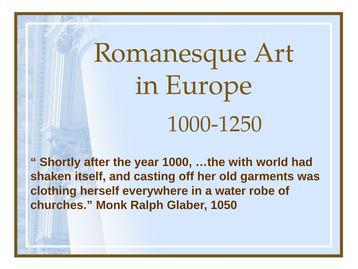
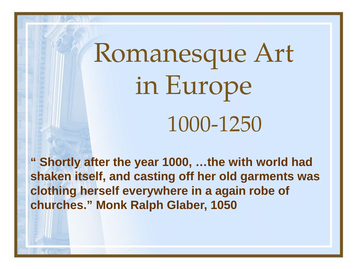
water: water -> again
